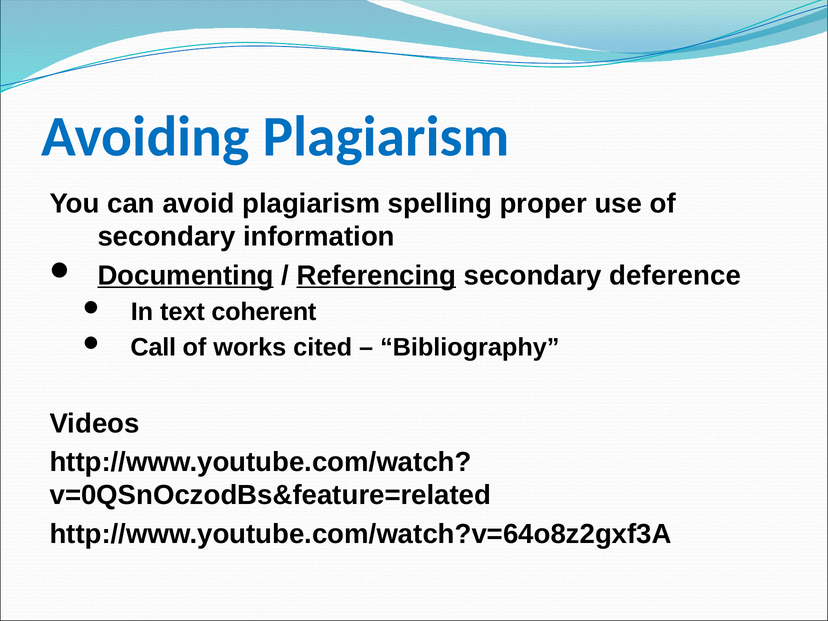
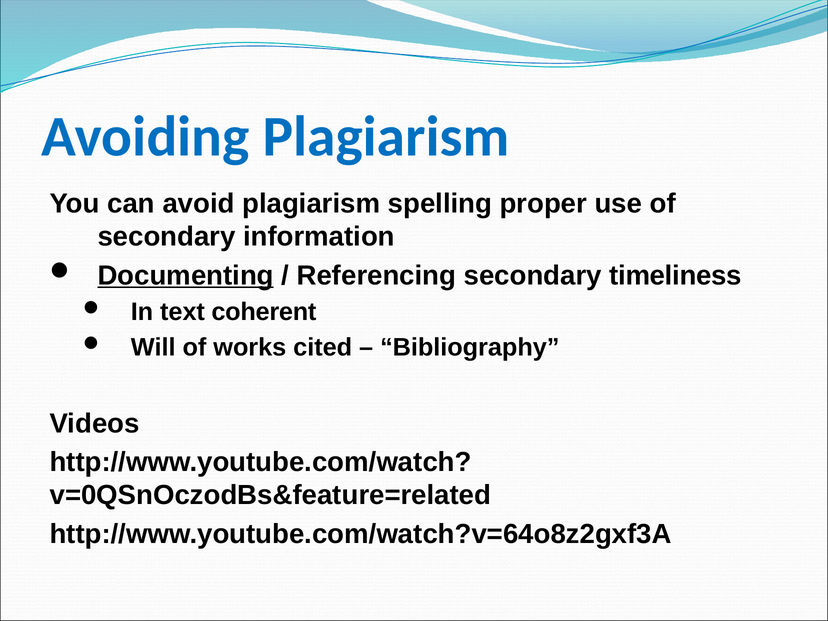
Referencing underline: present -> none
deference: deference -> timeliness
Call: Call -> Will
